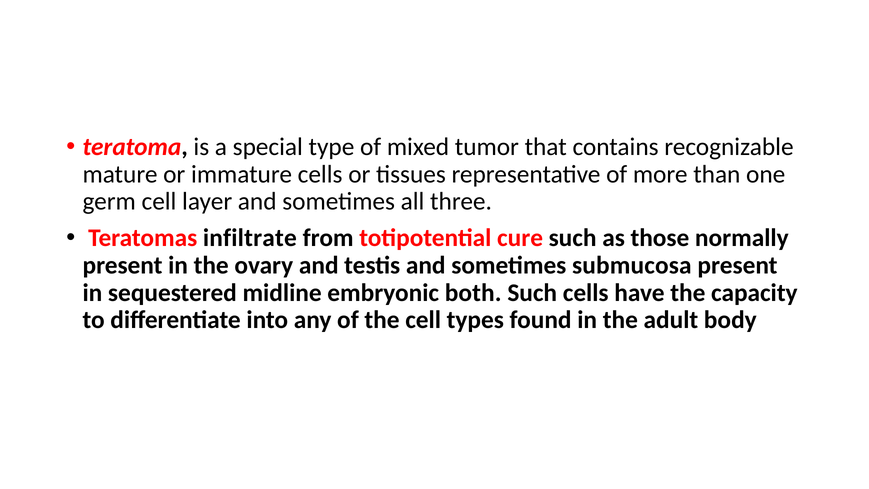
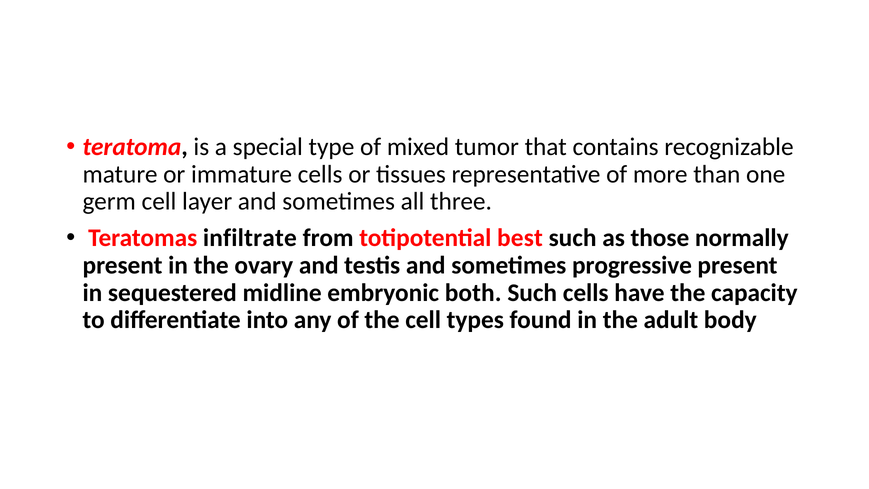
cure: cure -> best
submucosa: submucosa -> progressive
